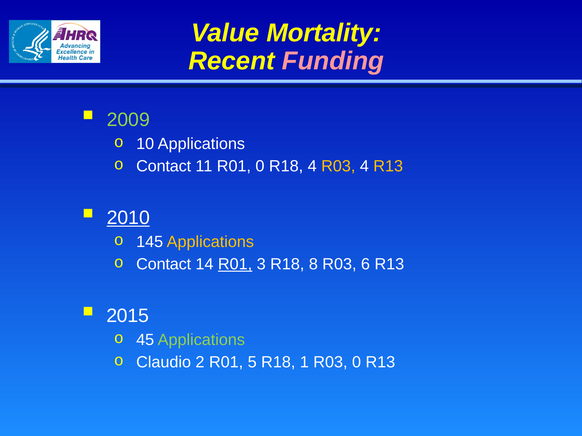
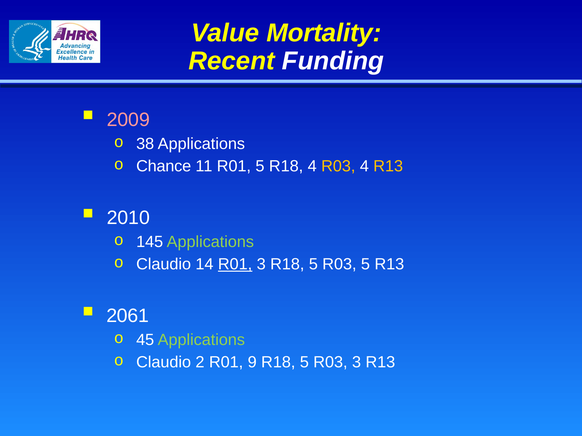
Funding colour: pink -> white
2009 colour: light green -> pink
10: 10 -> 38
Contact at (164, 166): Contact -> Chance
R01 0: 0 -> 5
2010 underline: present -> none
Applications at (210, 242) colour: yellow -> light green
Contact at (164, 264): Contact -> Claudio
3 R18 8: 8 -> 5
R03 6: 6 -> 5
2015: 2015 -> 2061
5: 5 -> 9
1 at (304, 363): 1 -> 5
R03 0: 0 -> 3
